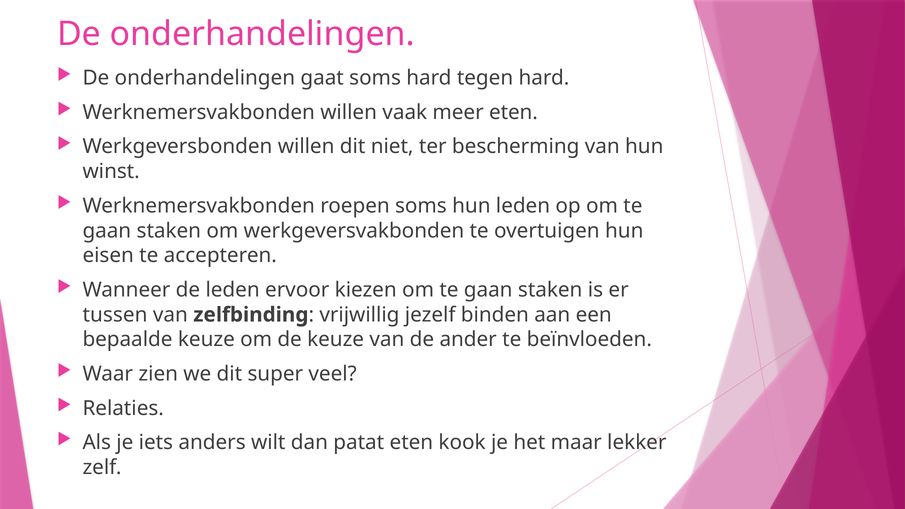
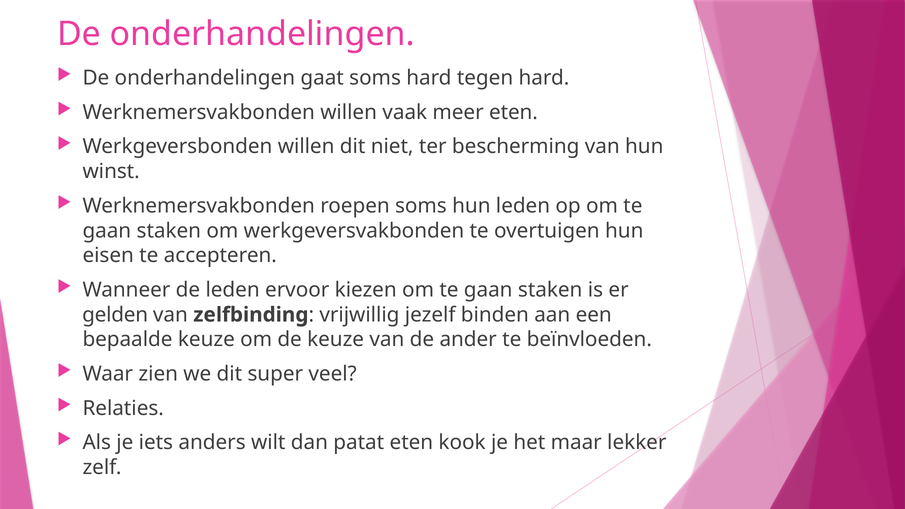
tussen: tussen -> gelden
